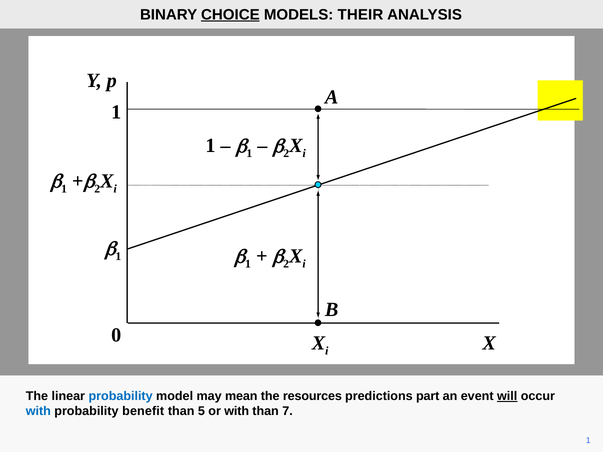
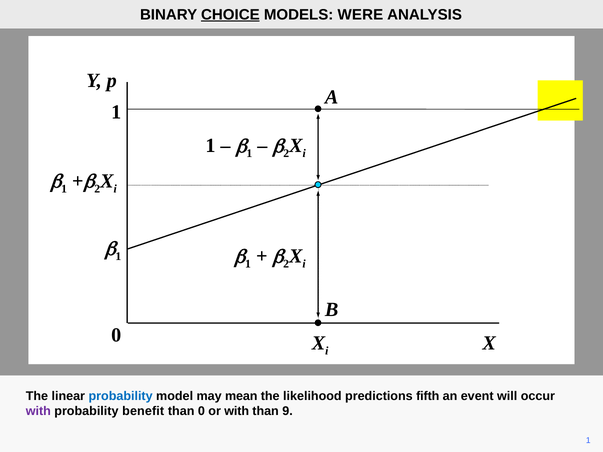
THEIR: THEIR -> WERE
resources: resources -> likelihood
part: part -> fifth
will underline: present -> none
with at (38, 411) colour: blue -> purple
than 5: 5 -> 0
7: 7 -> 9
